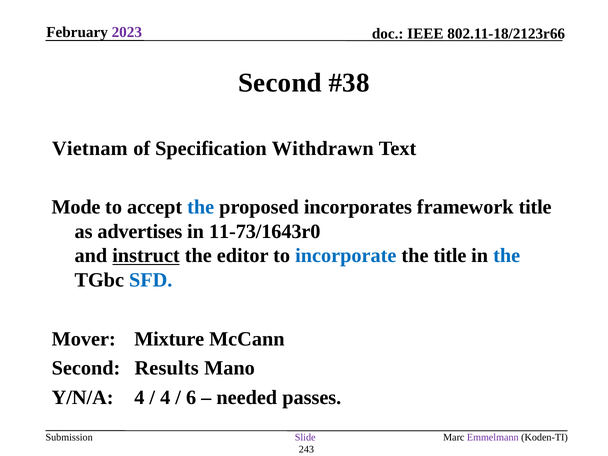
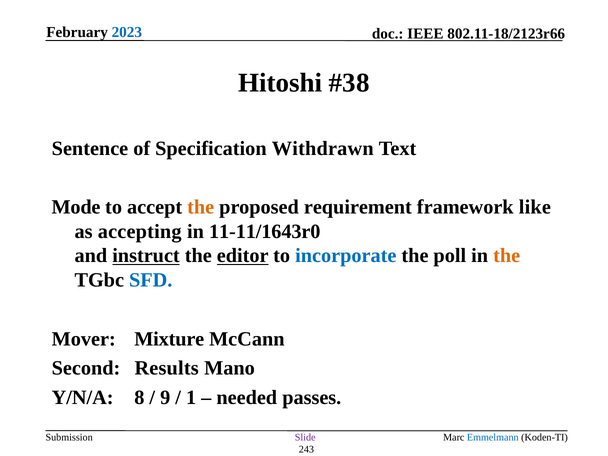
2023 colour: purple -> blue
Second at (280, 83): Second -> Hitoshi
Vietnam: Vietnam -> Sentence
the at (201, 207) colour: blue -> orange
incorporates: incorporates -> requirement
framework title: title -> like
advertises: advertises -> accepting
11-73/1643r0: 11-73/1643r0 -> 11-11/1643r0
editor underline: none -> present
the title: title -> poll
the at (507, 256) colour: blue -> orange
Y/N/A 4: 4 -> 8
4 at (165, 398): 4 -> 9
6: 6 -> 1
Emmelmann colour: purple -> blue
